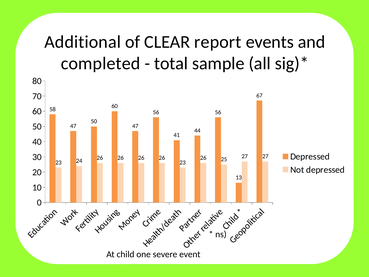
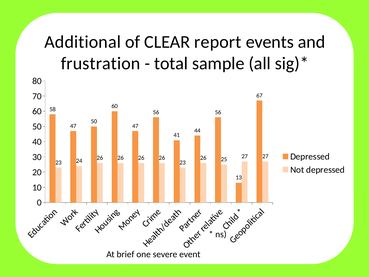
completed: completed -> frustration
child: child -> brief
